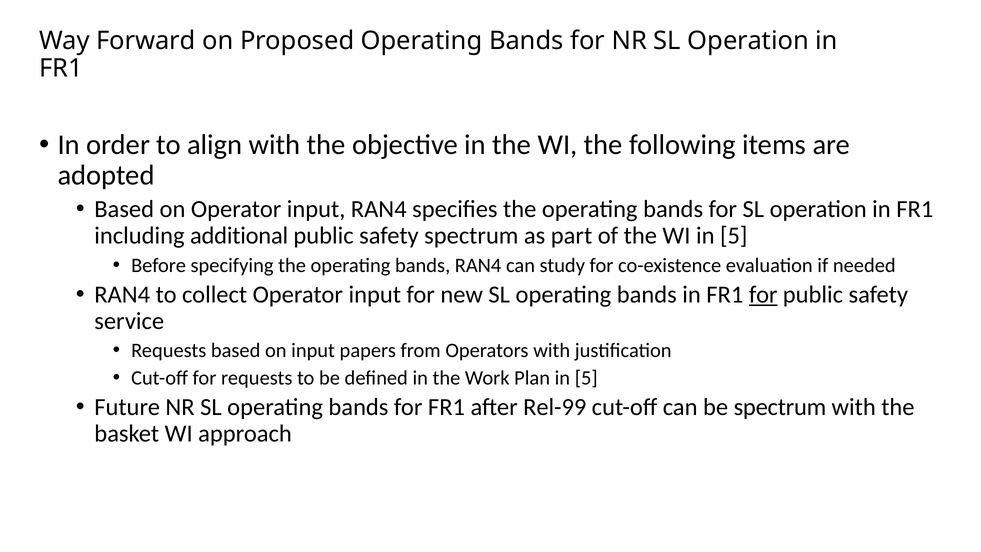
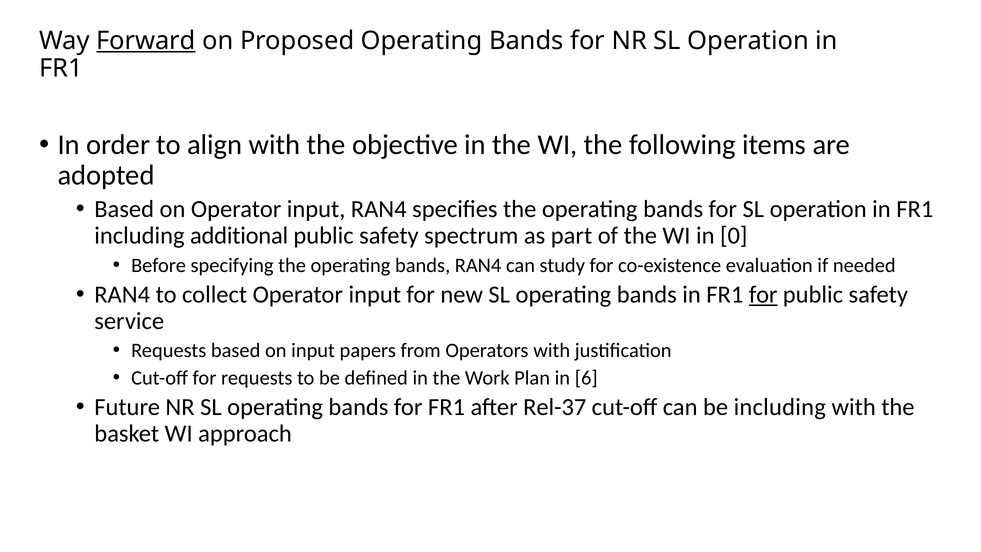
Forward underline: none -> present
WI in 5: 5 -> 0
Plan in 5: 5 -> 6
Rel-99: Rel-99 -> Rel-37
be spectrum: spectrum -> including
